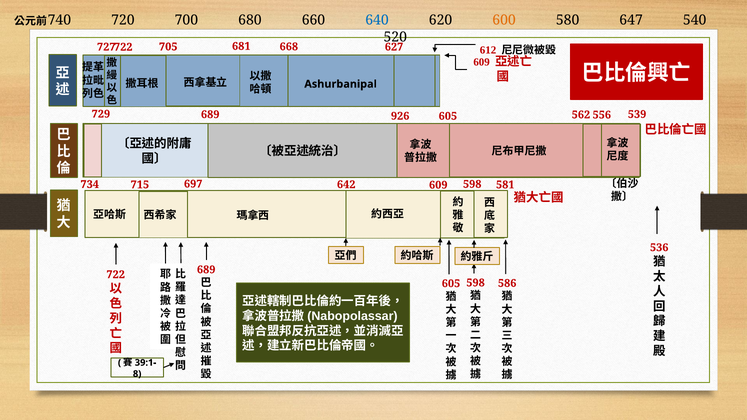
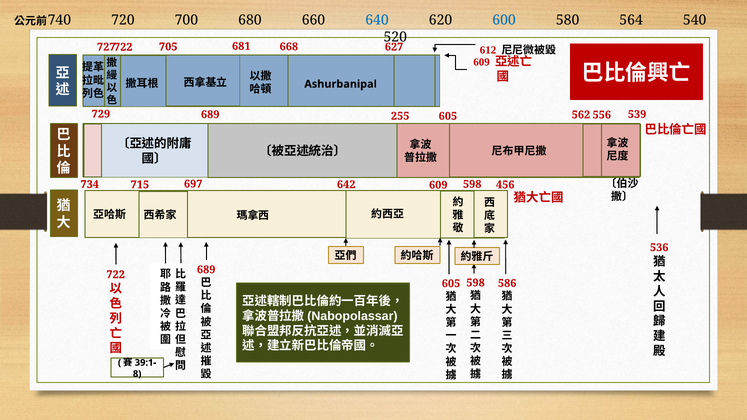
600 colour: orange -> blue
647: 647 -> 564
926: 926 -> 255
581: 581 -> 456
